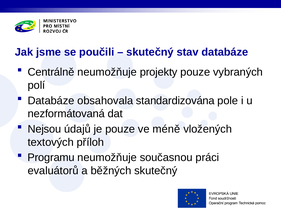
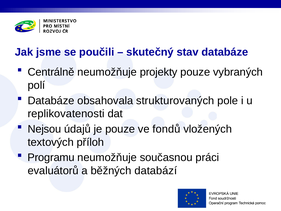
standardizována: standardizována -> strukturovaných
nezformátovaná: nezformátovaná -> replikovatenosti
méně: méně -> fondů
běžných skutečný: skutečný -> databází
